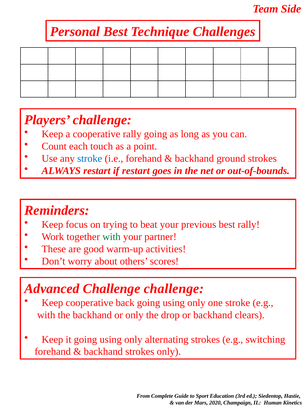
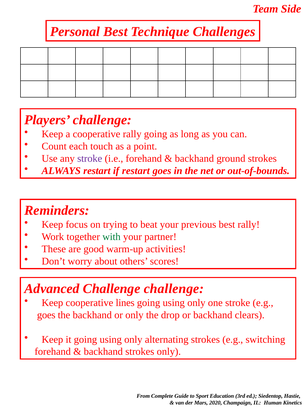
stroke at (90, 158) colour: blue -> purple
back: back -> lines
with at (46, 315): with -> goes
